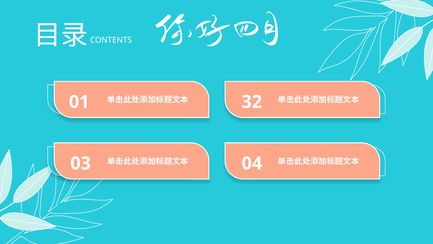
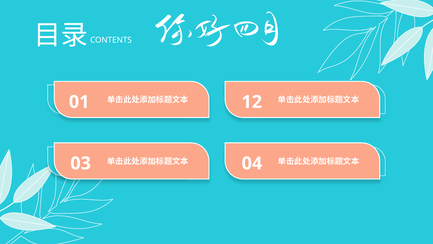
32: 32 -> 12
